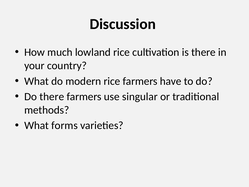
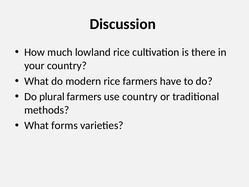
Do there: there -> plural
use singular: singular -> country
